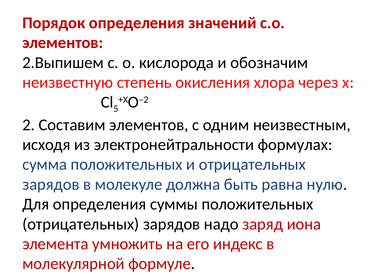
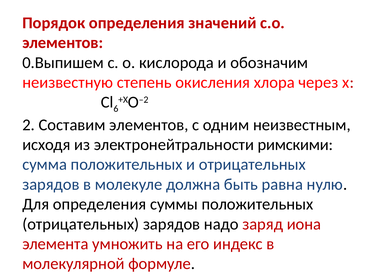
2.Выпишем: 2.Выпишем -> 0.Выпишем
5: 5 -> 6
формулах: формулах -> римскими
